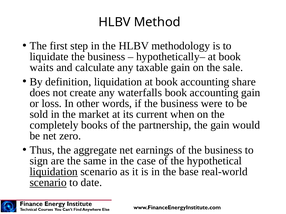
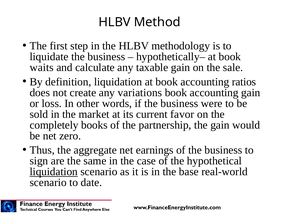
share: share -> ratios
waterfalls: waterfalls -> variations
when: when -> favor
scenario at (48, 183) underline: present -> none
